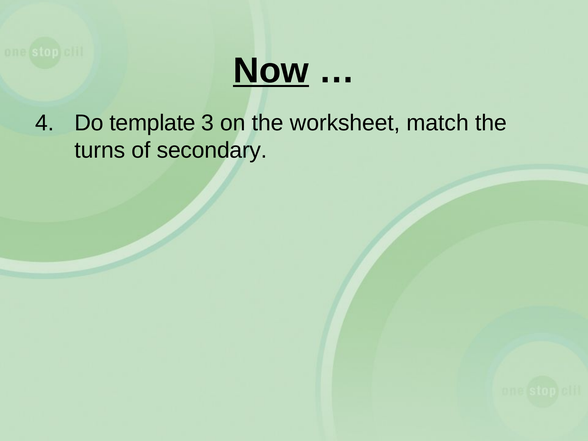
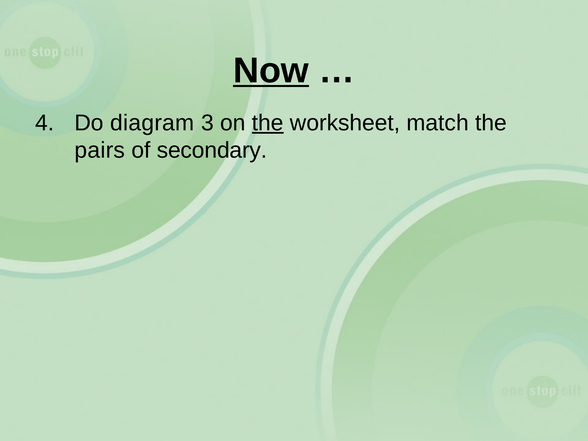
template: template -> diagram
the at (268, 123) underline: none -> present
turns: turns -> pairs
